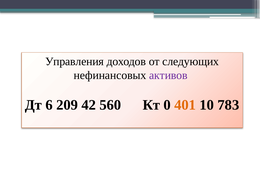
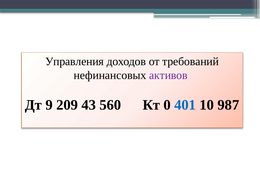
следующих: следующих -> требований
6: 6 -> 9
42: 42 -> 43
401 colour: orange -> blue
783: 783 -> 987
